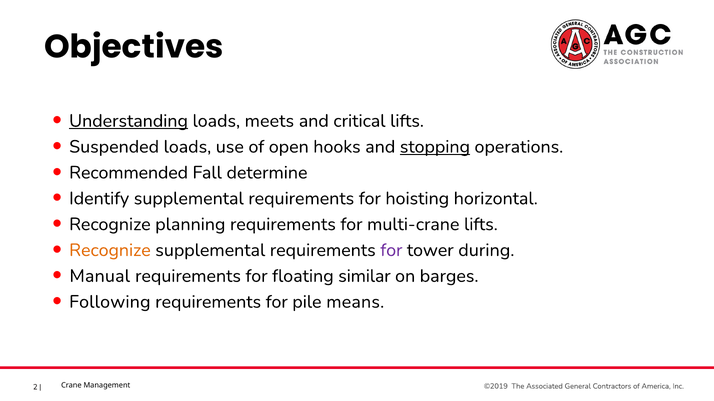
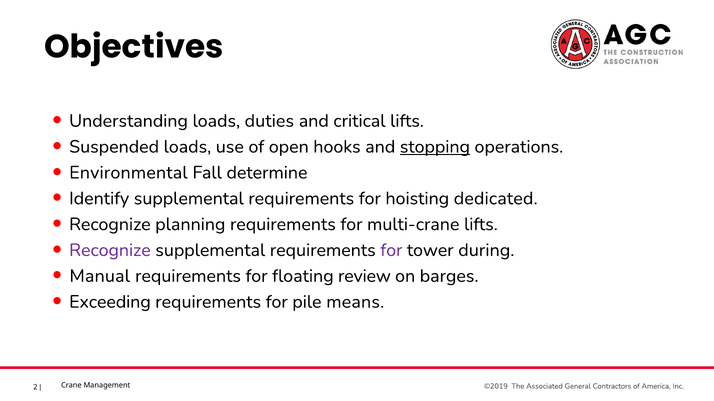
Understanding underline: present -> none
meets: meets -> duties
Recommended: Recommended -> Environmental
horizontal: horizontal -> dedicated
Recognize at (110, 250) colour: orange -> purple
similar: similar -> review
Following: Following -> Exceeding
